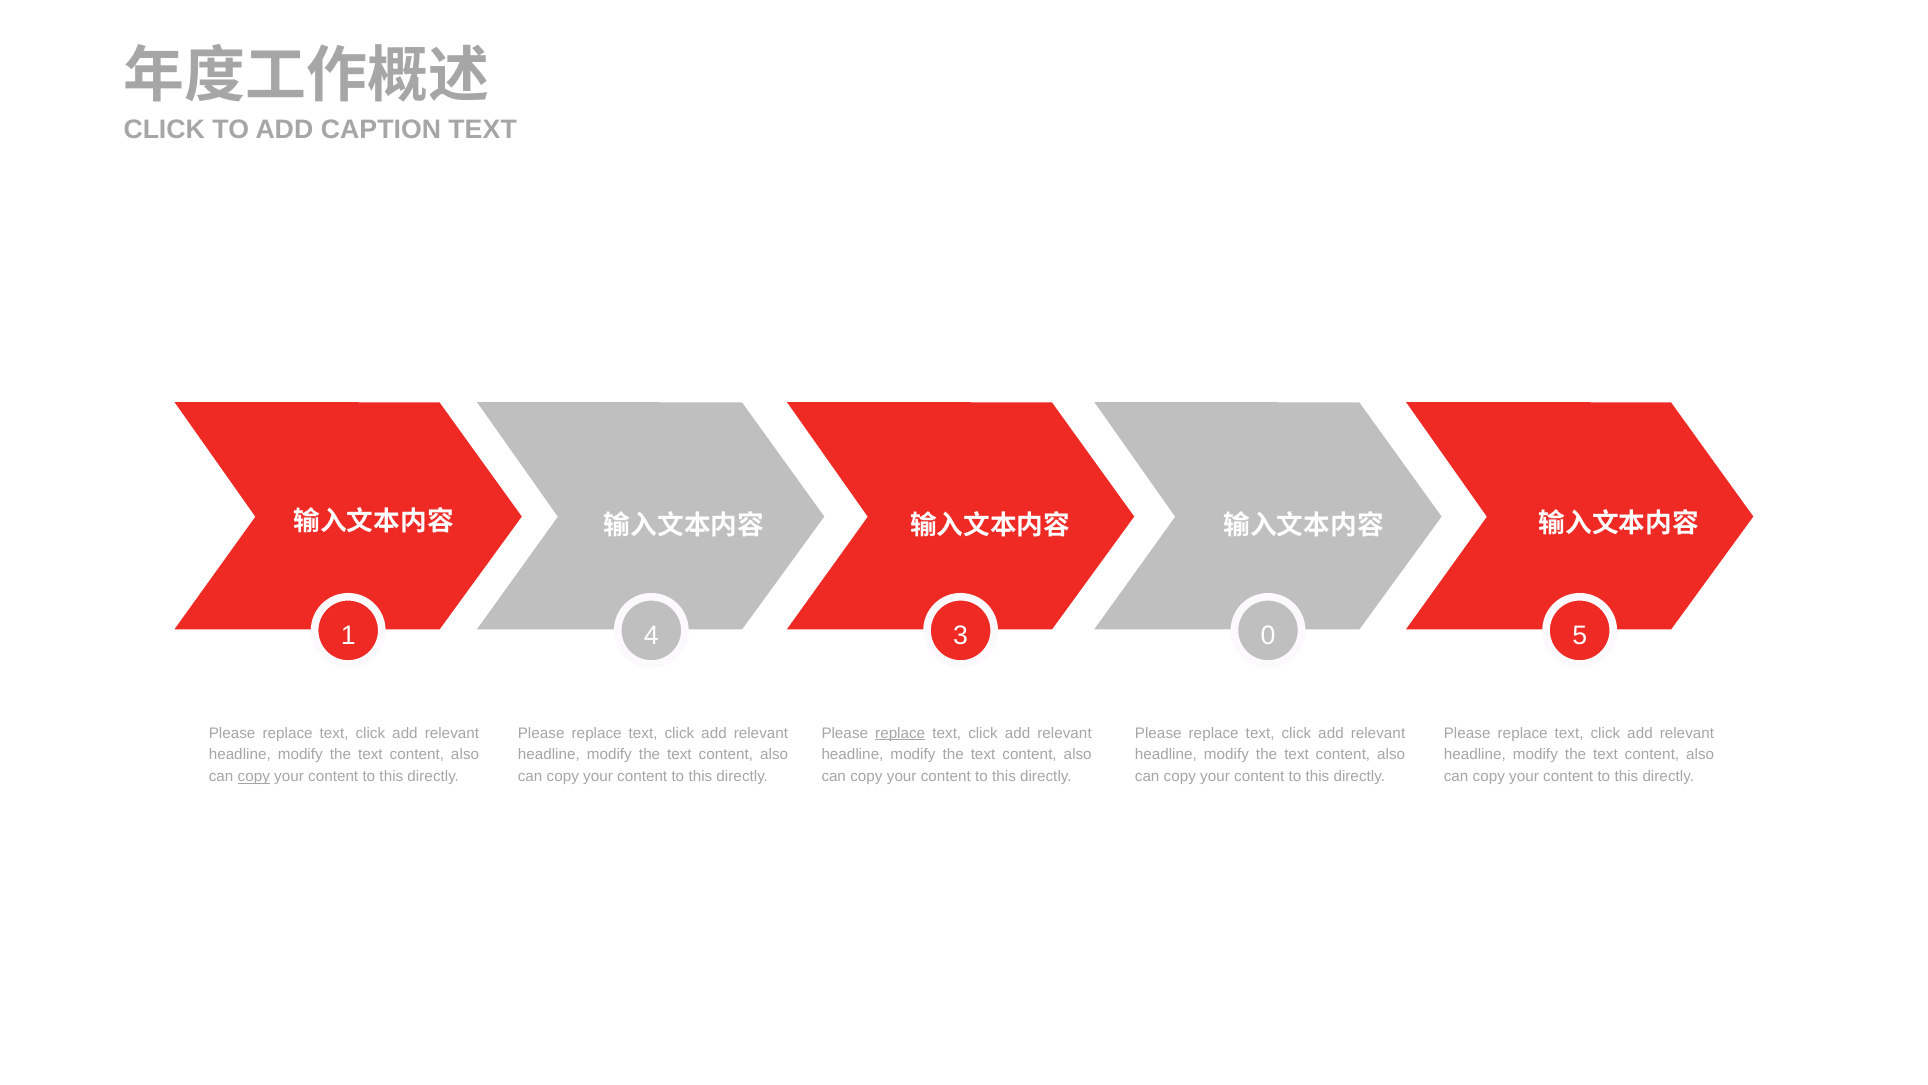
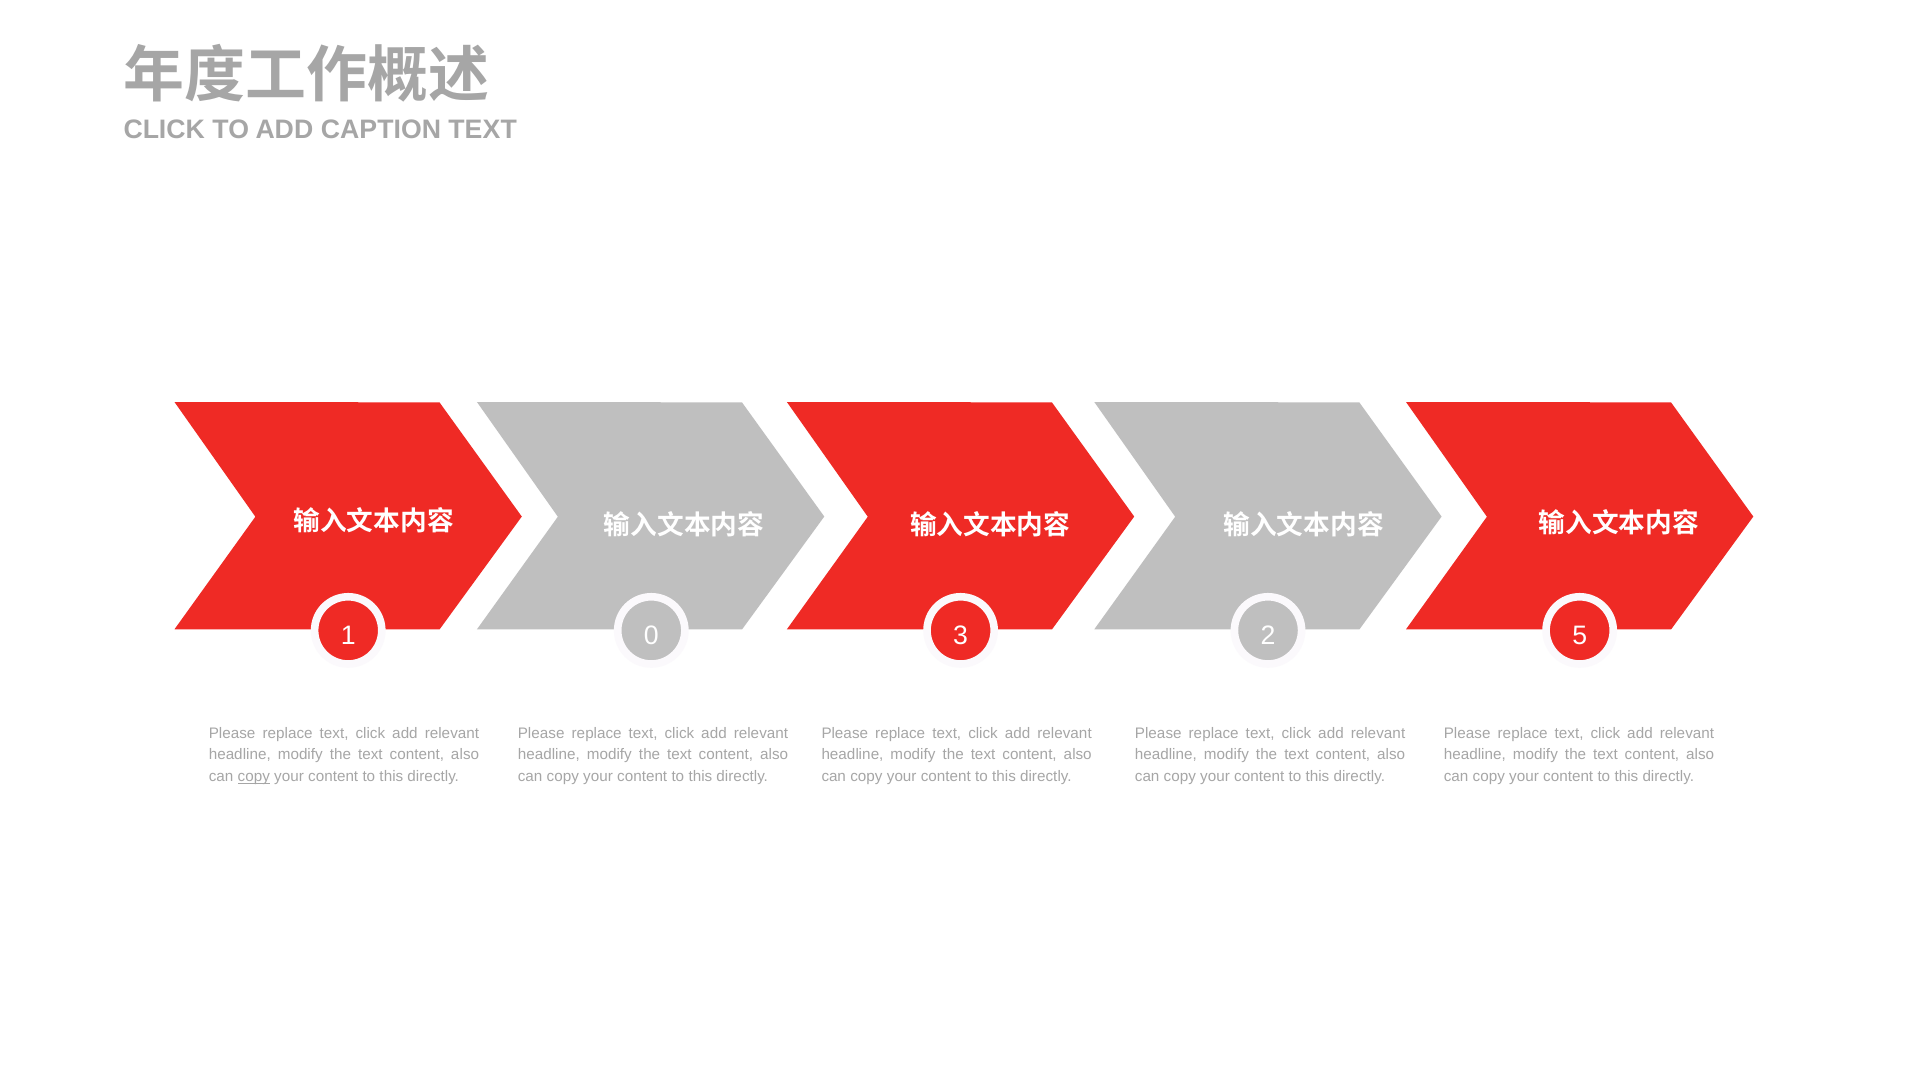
4: 4 -> 0
0: 0 -> 2
replace at (900, 733) underline: present -> none
